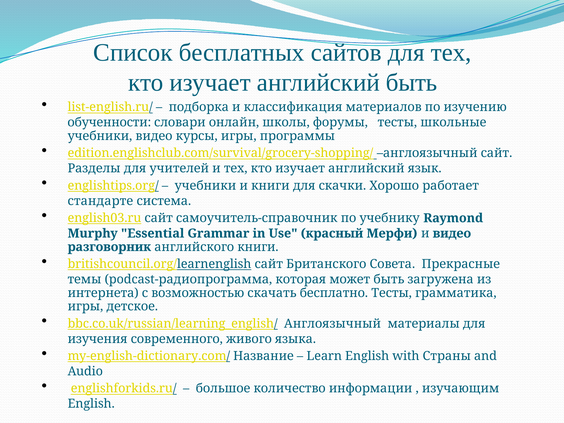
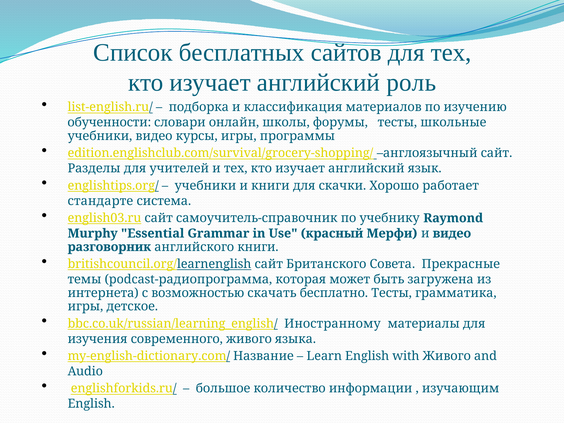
английский быть: быть -> роль
bbc.co.uk/russian/learning_english/ Англоязычный: Англоязычный -> Иностранному
with Страны: Страны -> Живого
